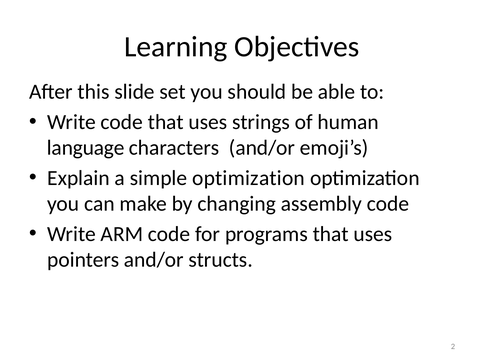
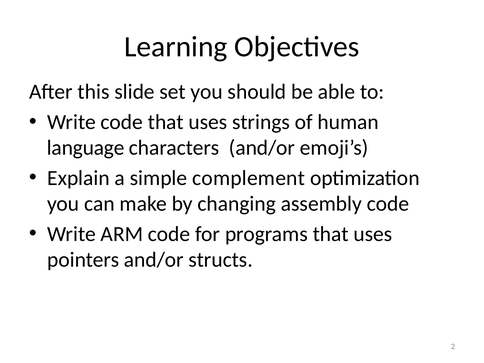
simple optimization: optimization -> complement
